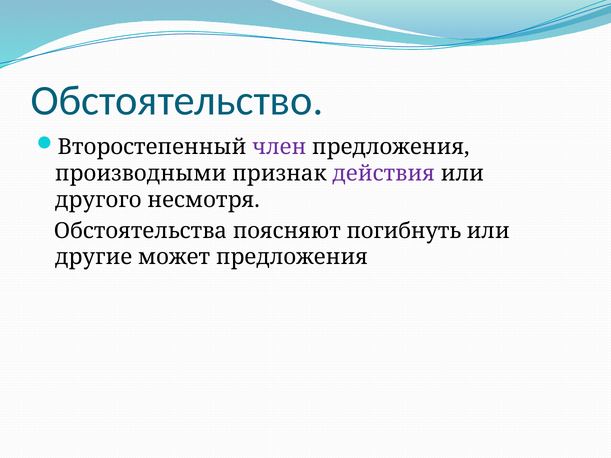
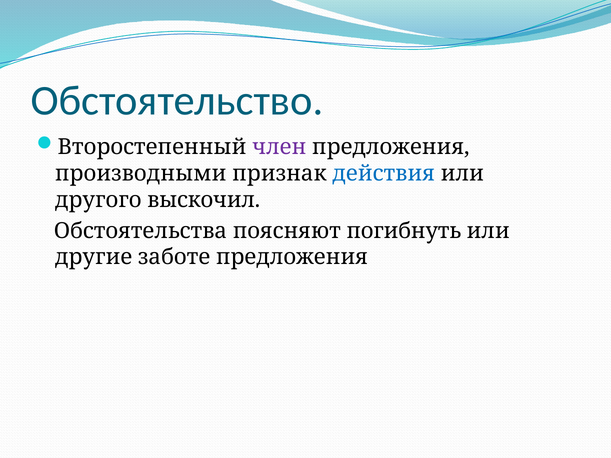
действия colour: purple -> blue
несмотря: несмотря -> выскочил
может: может -> заботе
